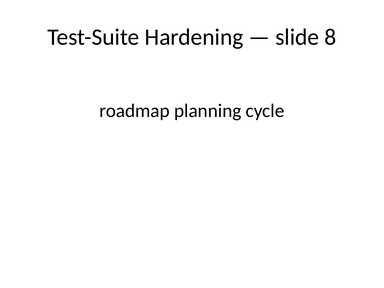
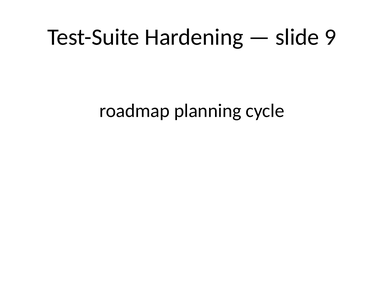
8: 8 -> 9
